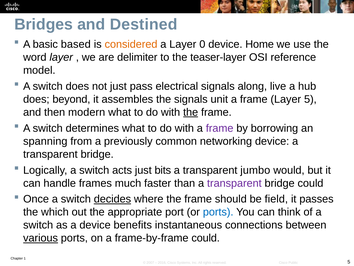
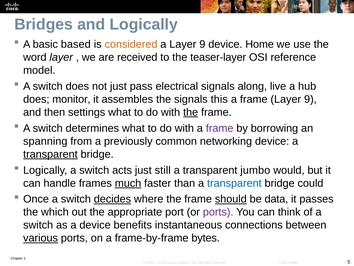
and Destined: Destined -> Logically
a Layer 0: 0 -> 9
delimiter: delimiter -> received
beyond: beyond -> monitor
unit: unit -> this
frame Layer 5: 5 -> 9
modern: modern -> settings
transparent at (50, 154) underline: none -> present
bits: bits -> still
much underline: none -> present
transparent at (234, 183) colour: purple -> blue
should underline: none -> present
field: field -> data
ports at (218, 212) colour: blue -> purple
frame-by-frame could: could -> bytes
